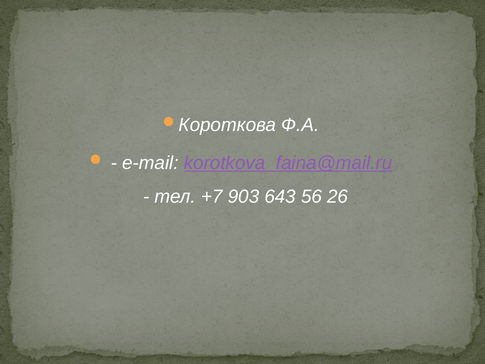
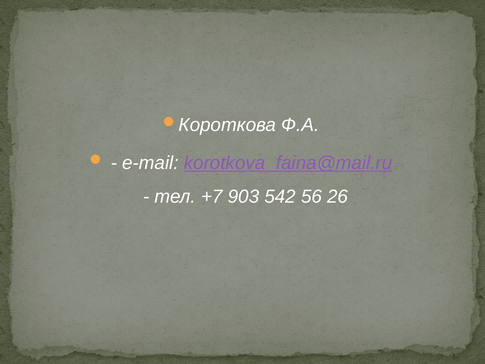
643: 643 -> 542
